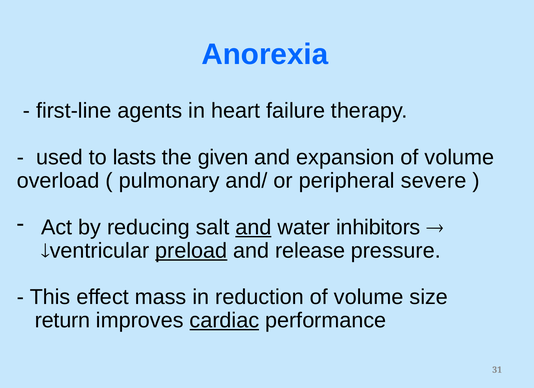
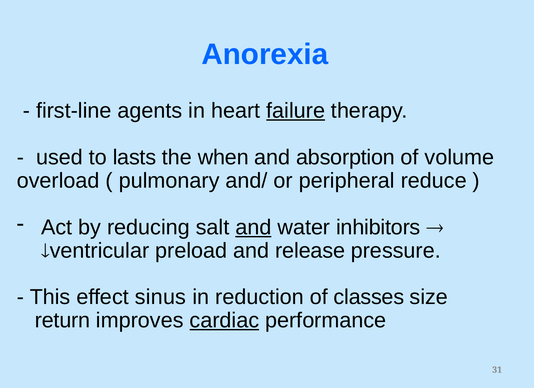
failure underline: none -> present
given: given -> when
expansion: expansion -> absorption
severe: severe -> reduce
preload underline: present -> none
mass: mass -> sinus
reduction of volume: volume -> classes
